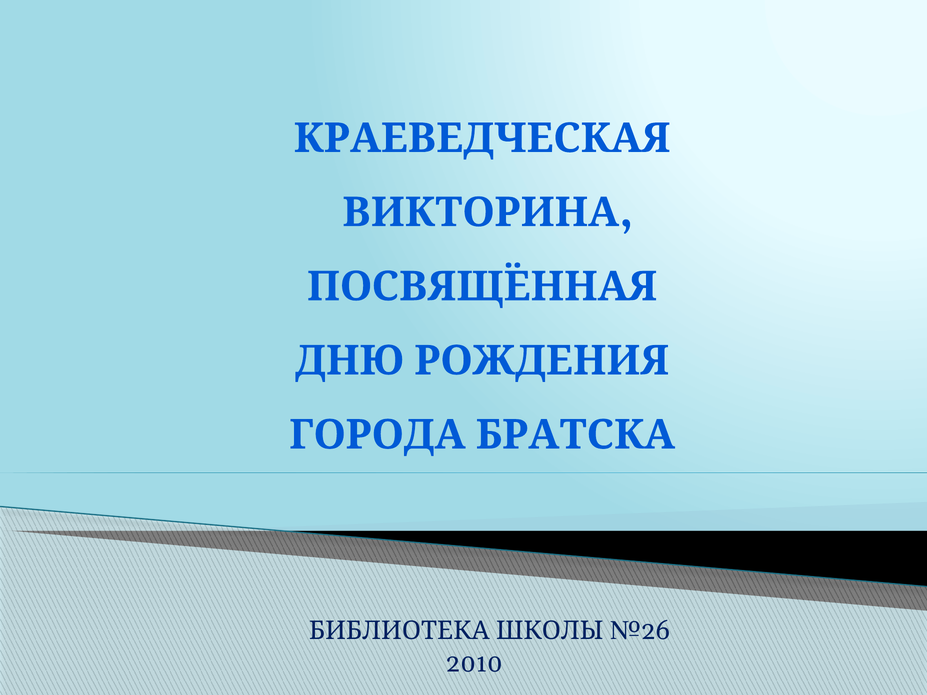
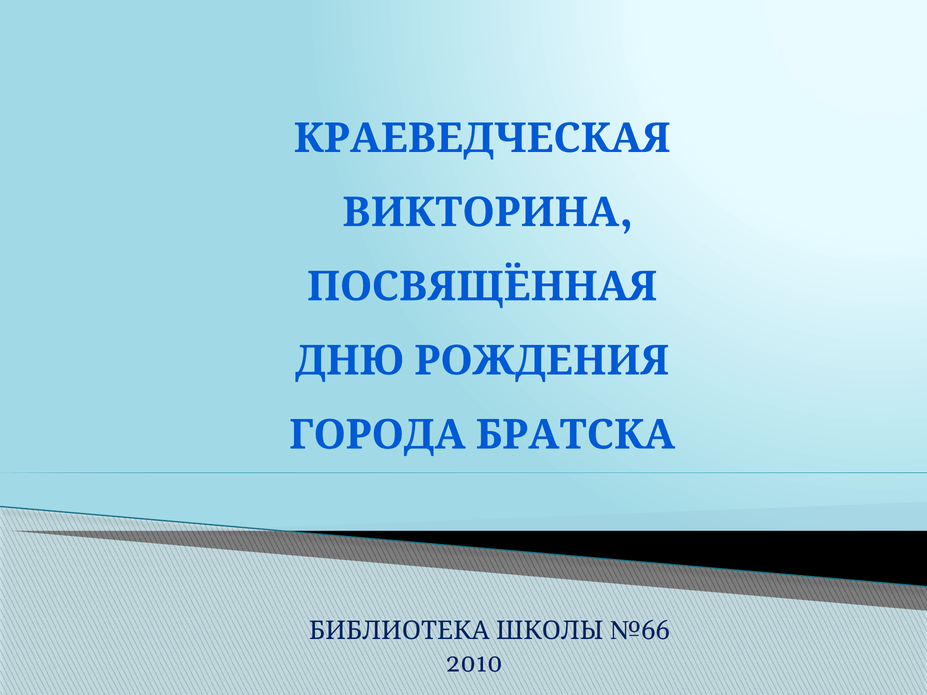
№26: №26 -> №66
